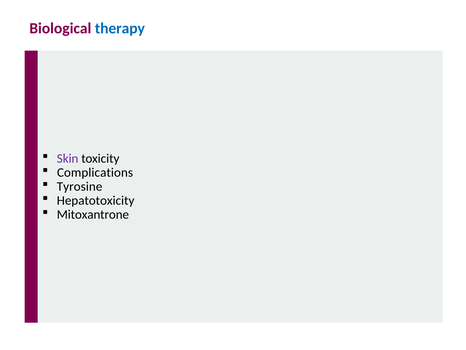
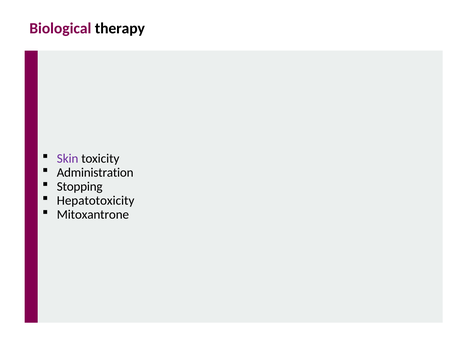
therapy colour: blue -> black
Complications: Complications -> Administration
Tyrosine: Tyrosine -> Stopping
